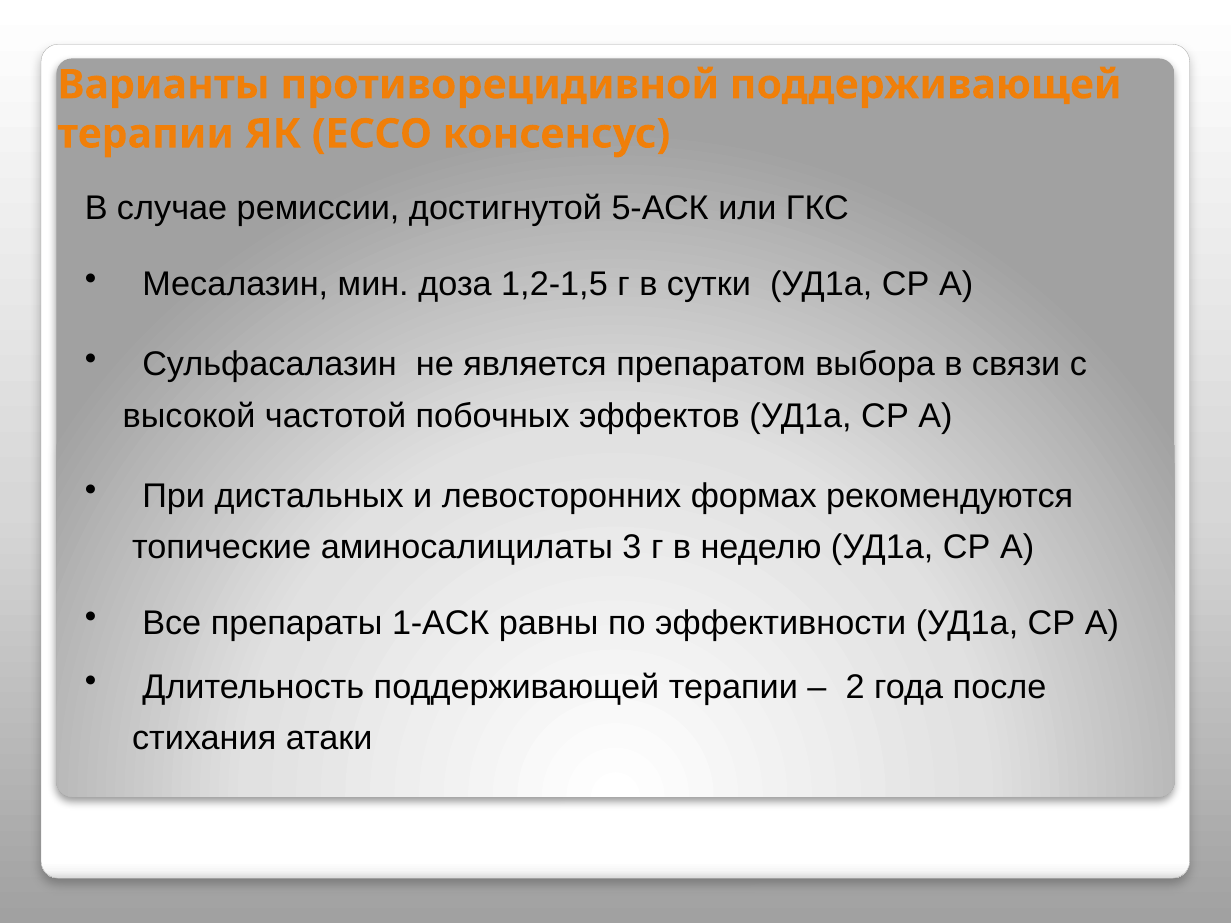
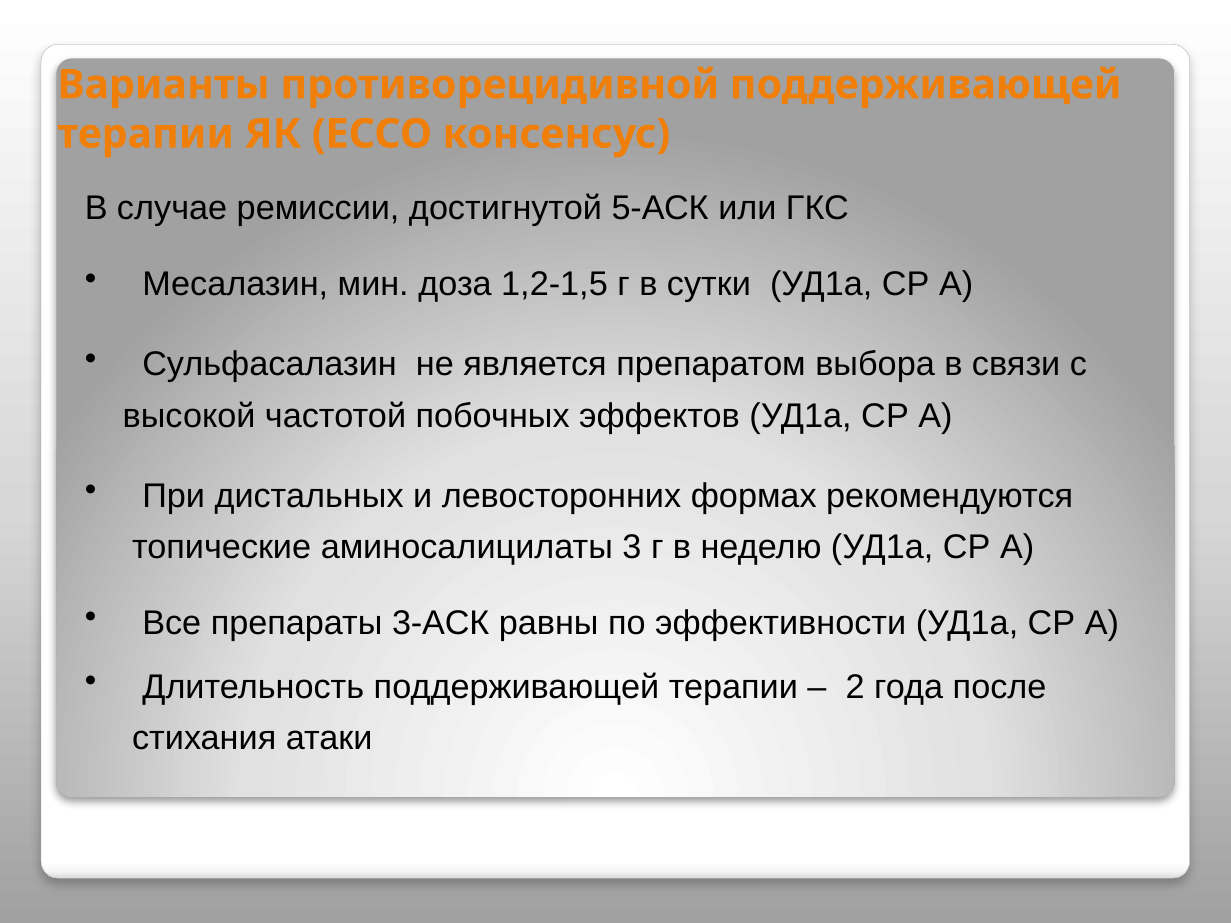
1-АСК: 1-АСК -> 3-АСК
